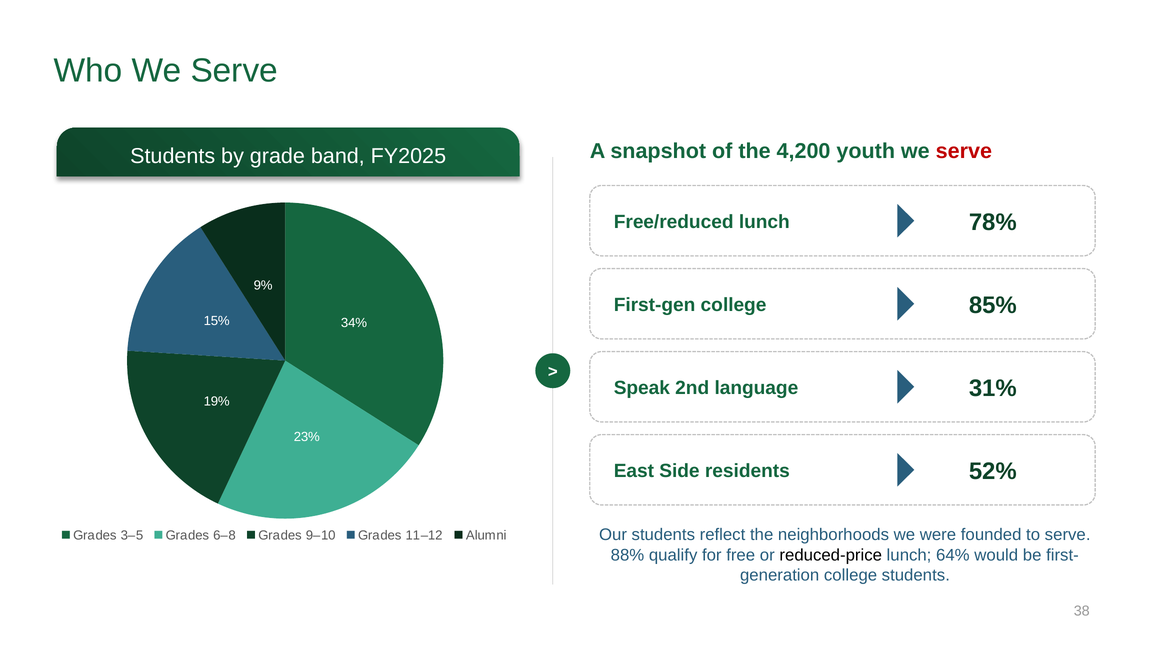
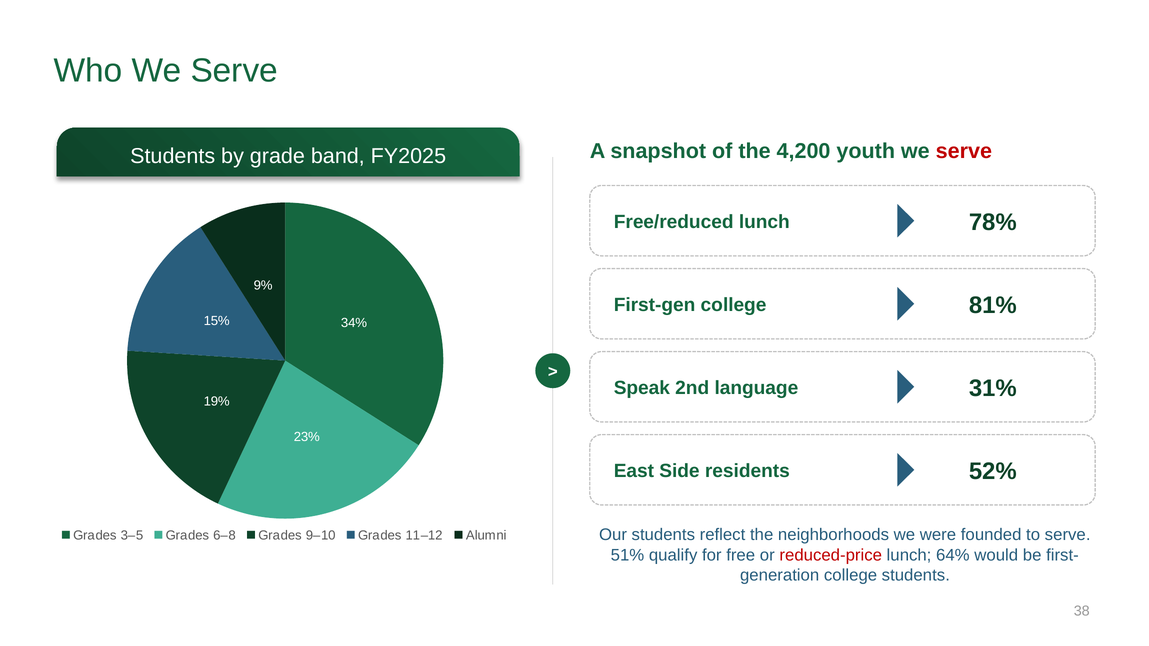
85%: 85% -> 81%
88%: 88% -> 51%
reduced-price colour: black -> red
